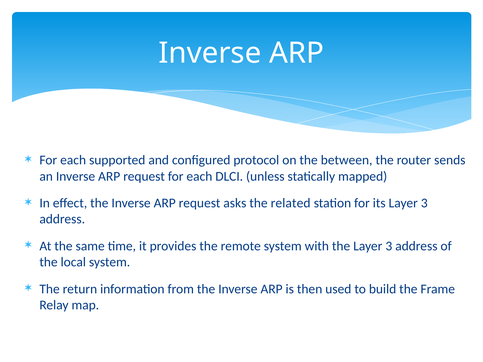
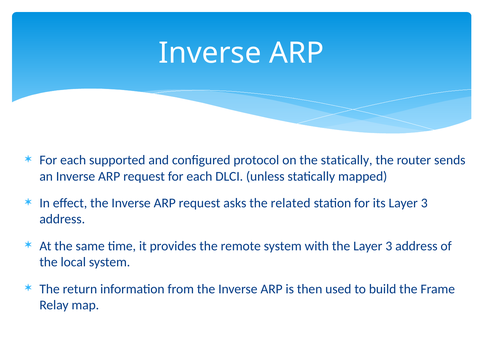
the between: between -> statically
